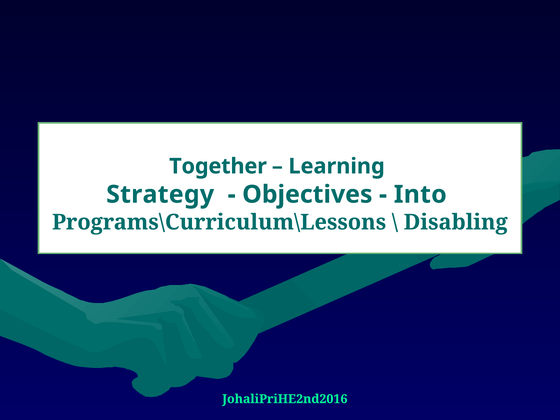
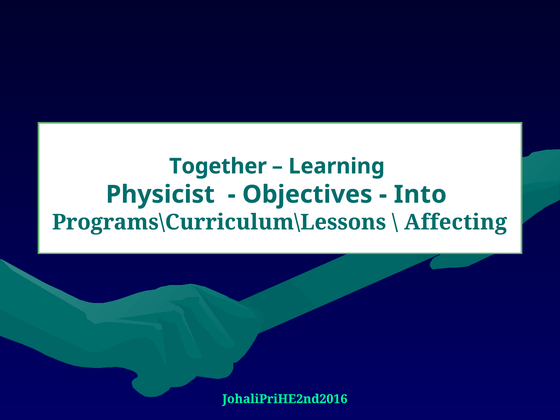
Strategy: Strategy -> Physicist
Disabling: Disabling -> Affecting
